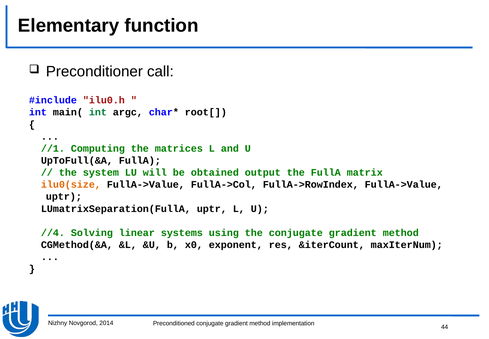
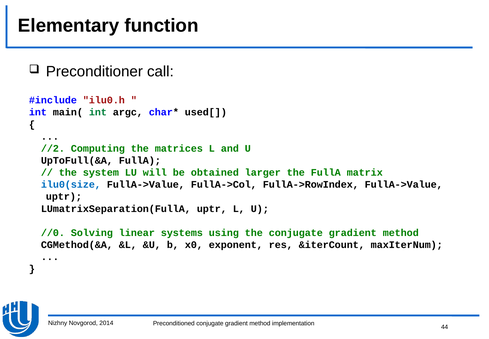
root[: root[ -> used[
//1: //1 -> //2
output: output -> larger
ilu0(size colour: orange -> blue
//4: //4 -> //0
